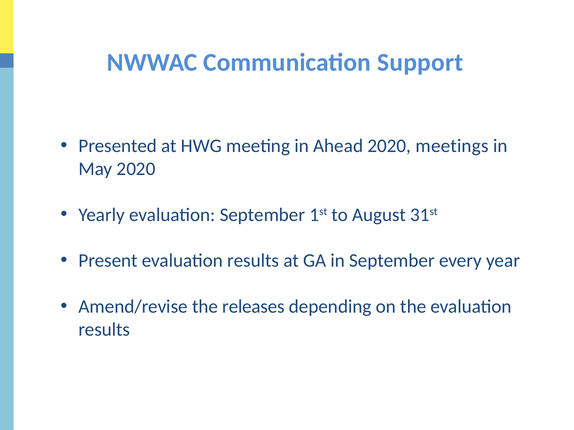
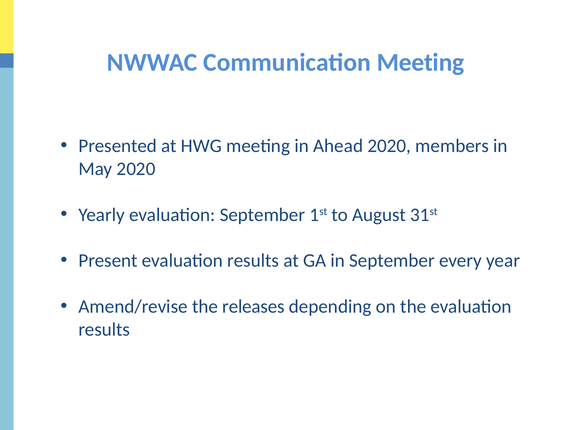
Communication Support: Support -> Meeting
meetings: meetings -> members
